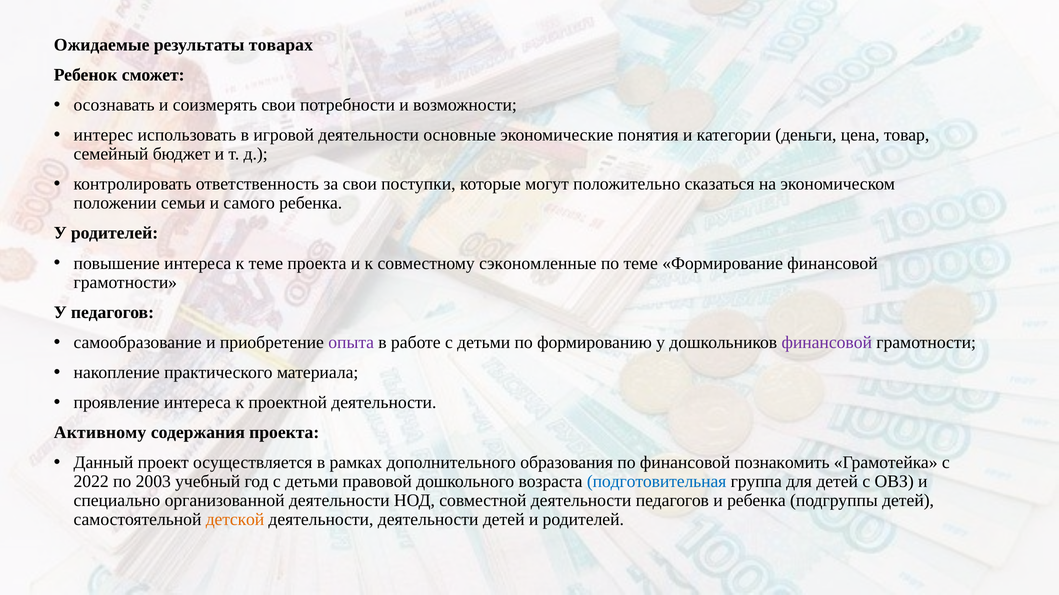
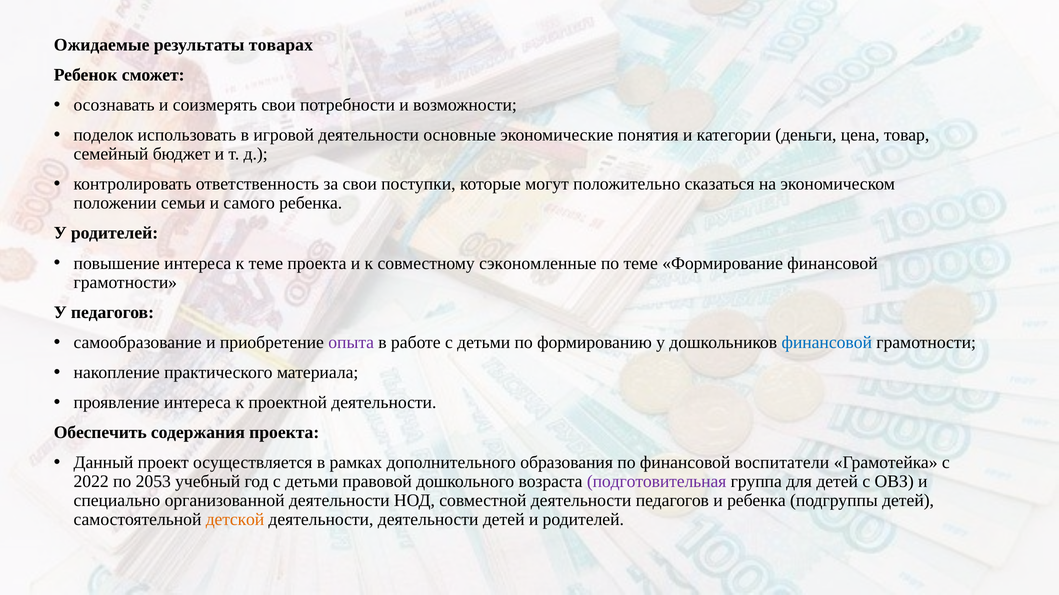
интерес: интерес -> поделок
финансовой at (827, 343) colour: purple -> blue
Активному: Активному -> Обеспечить
познакомить: познакомить -> воспитатели
2003: 2003 -> 2053
подготовительная colour: blue -> purple
